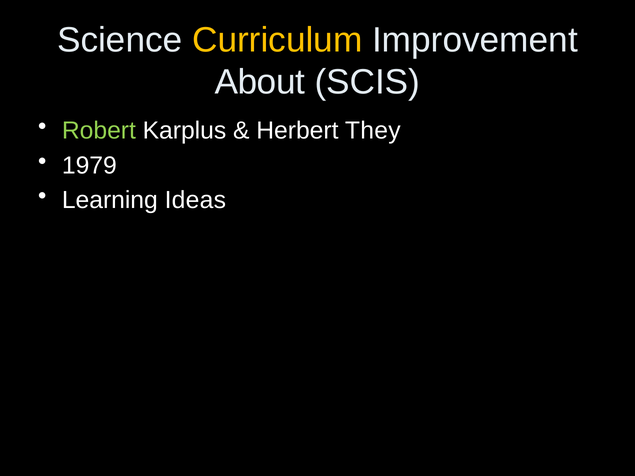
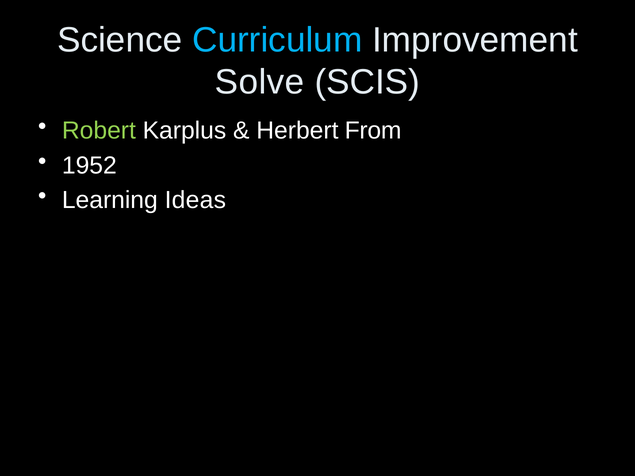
Curriculum colour: yellow -> light blue
About: About -> Solve
They: They -> From
1979: 1979 -> 1952
